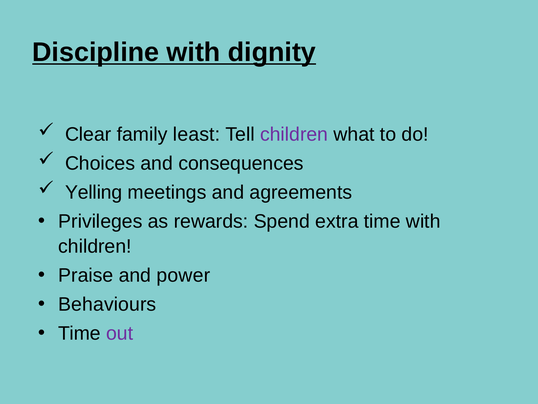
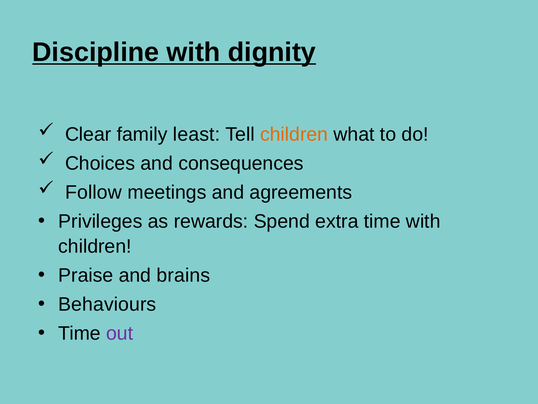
children at (294, 134) colour: purple -> orange
Yelling: Yelling -> Follow
power: power -> brains
